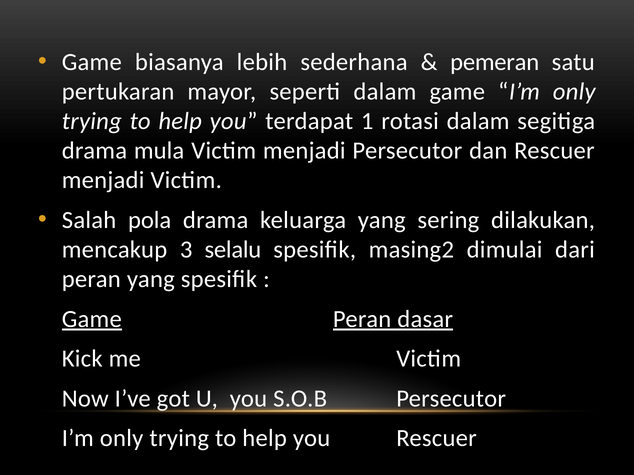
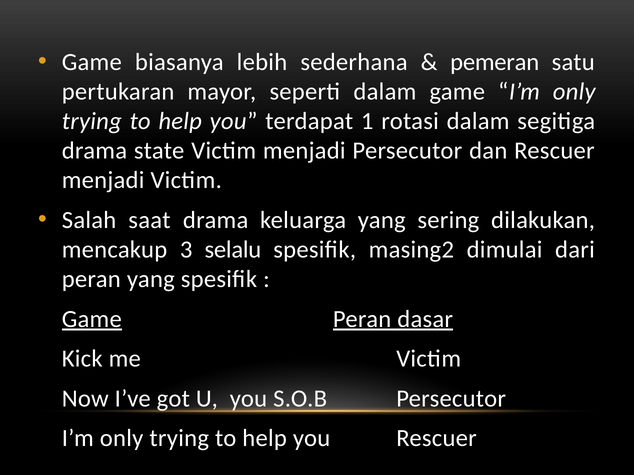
mula: mula -> state
pola: pola -> saat
